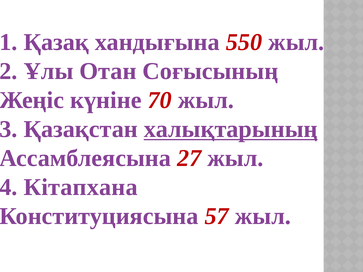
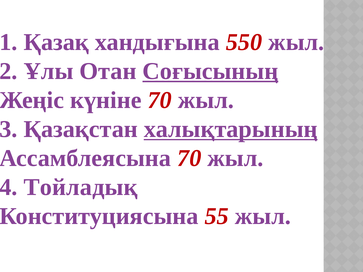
Соғысының underline: none -> present
27 at (189, 158): 27 -> 70
Кітапхана: Кітапхана -> Тойладық
57: 57 -> 55
